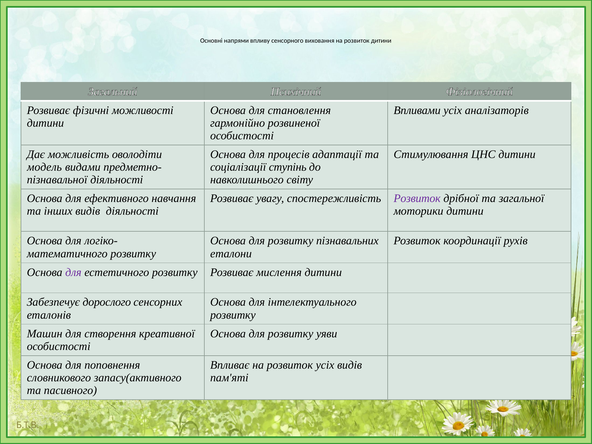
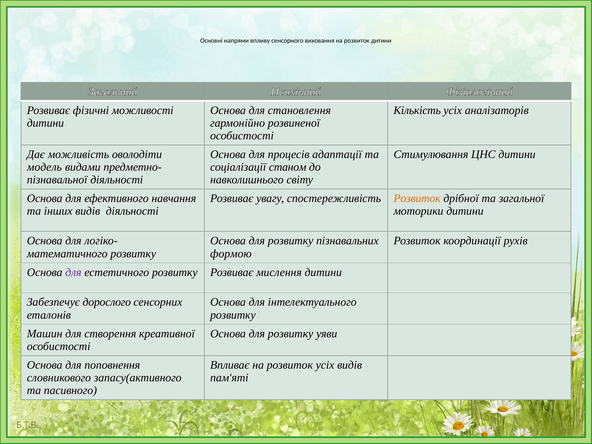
Впливами: Впливами -> Кількість
ступінь: ступінь -> станом
Розвиток at (417, 198) colour: purple -> orange
еталони: еталони -> формою
